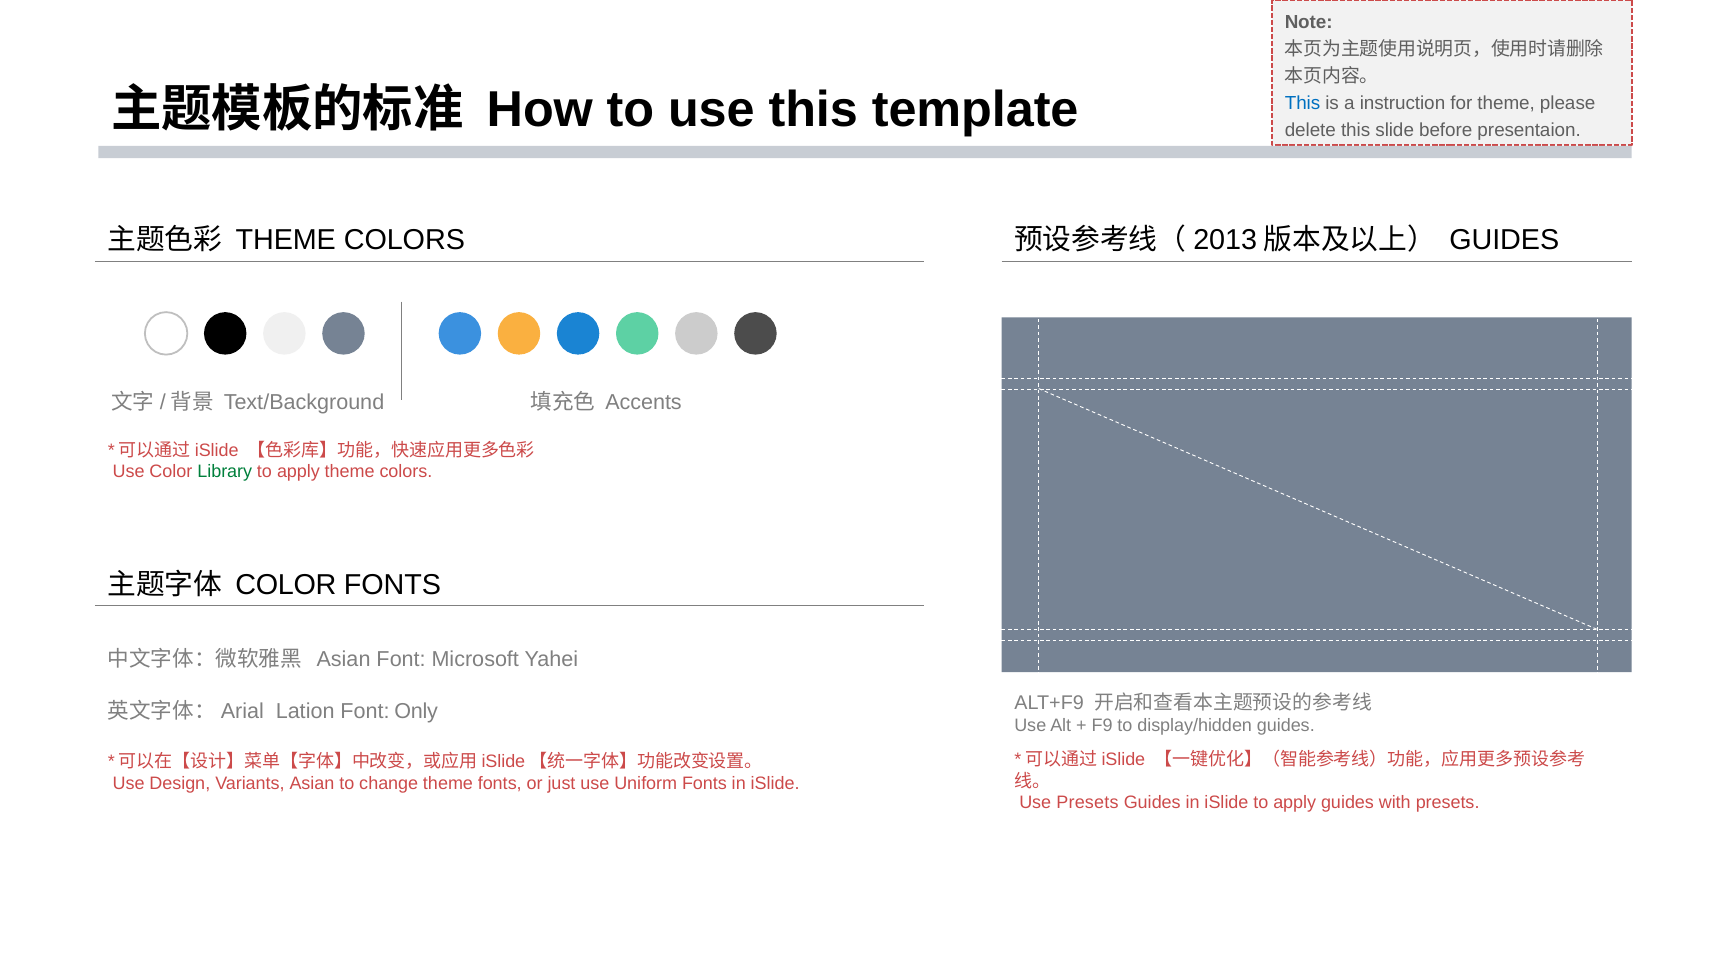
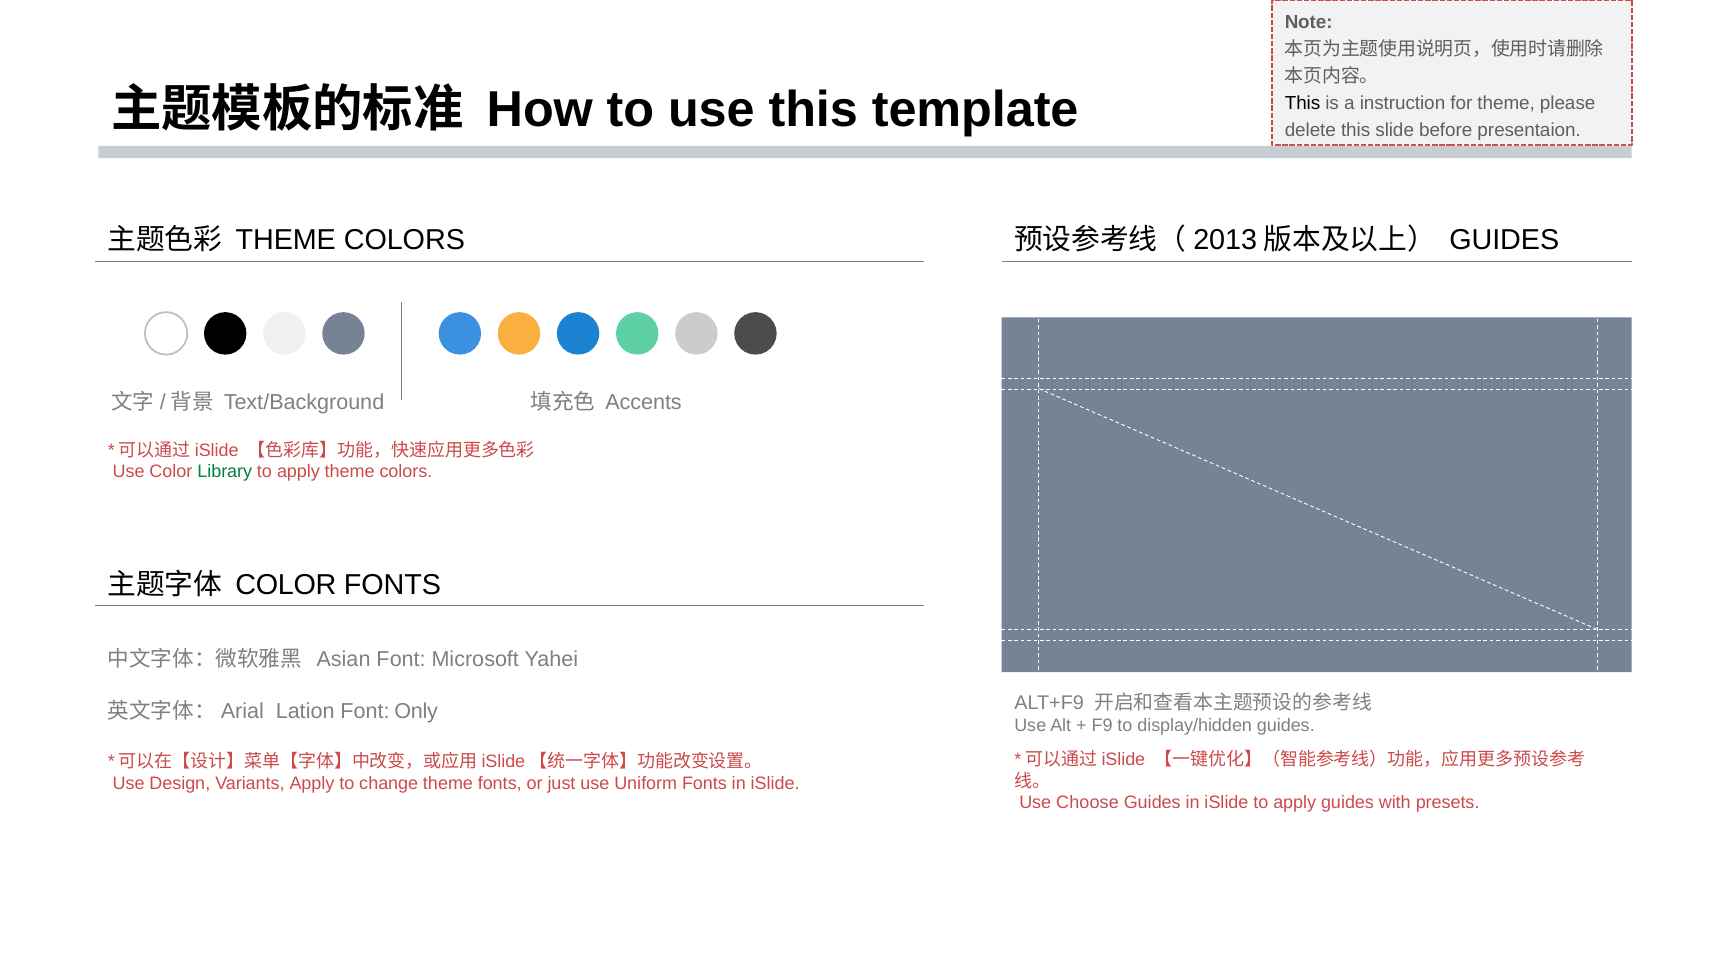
This at (1303, 103) colour: blue -> black
Variants Asian: Asian -> Apply
Use Presets: Presets -> Choose
